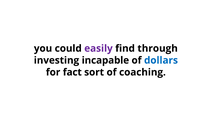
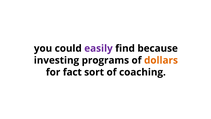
through: through -> because
incapable: incapable -> programs
dollars colour: blue -> orange
